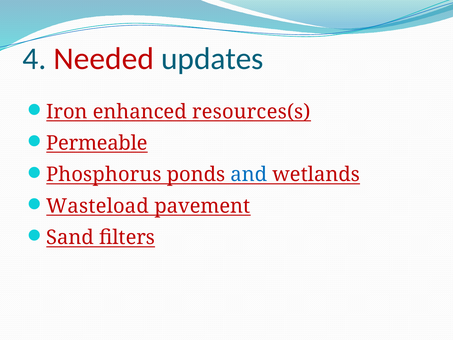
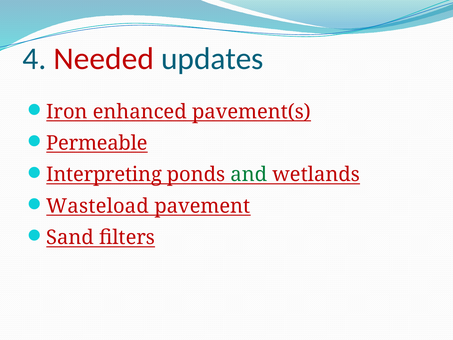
resources(s: resources(s -> pavement(s
Phosphorus: Phosphorus -> Interpreting
and colour: blue -> green
